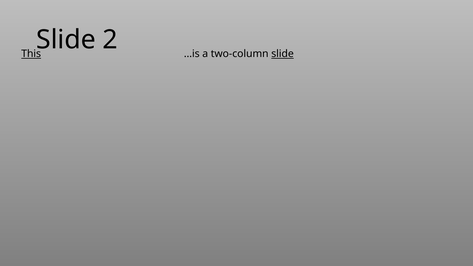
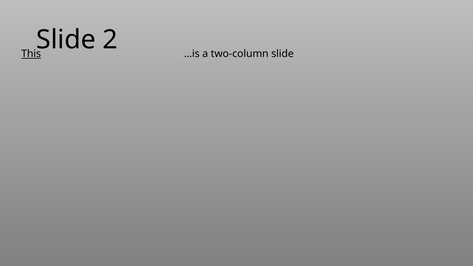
slide at (283, 54) underline: present -> none
